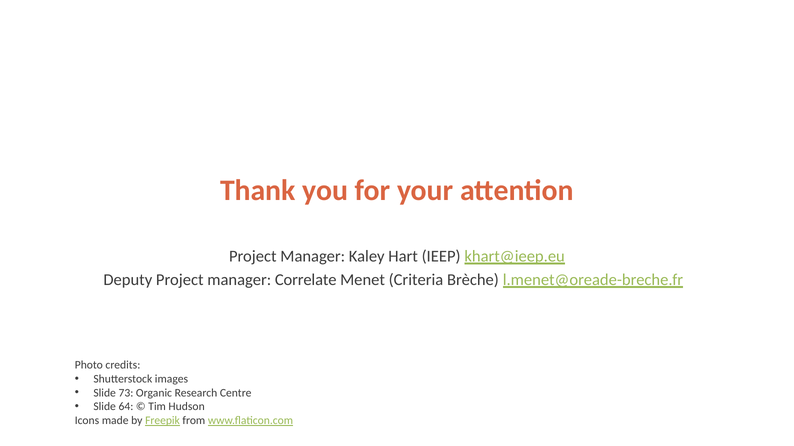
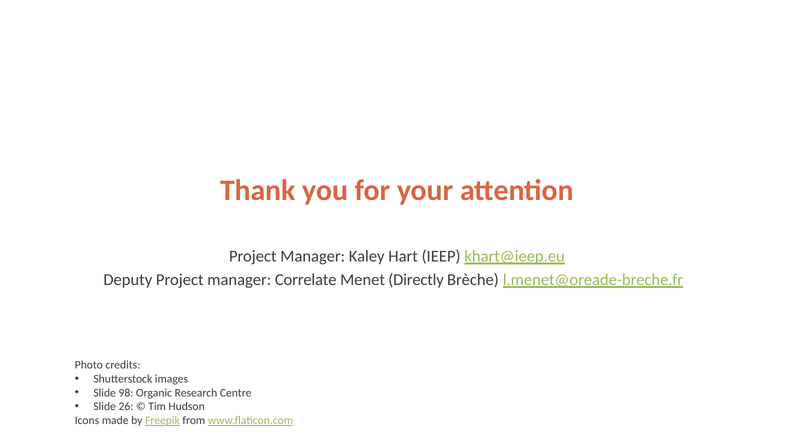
Criteria: Criteria -> Directly
73: 73 -> 98
64: 64 -> 26
